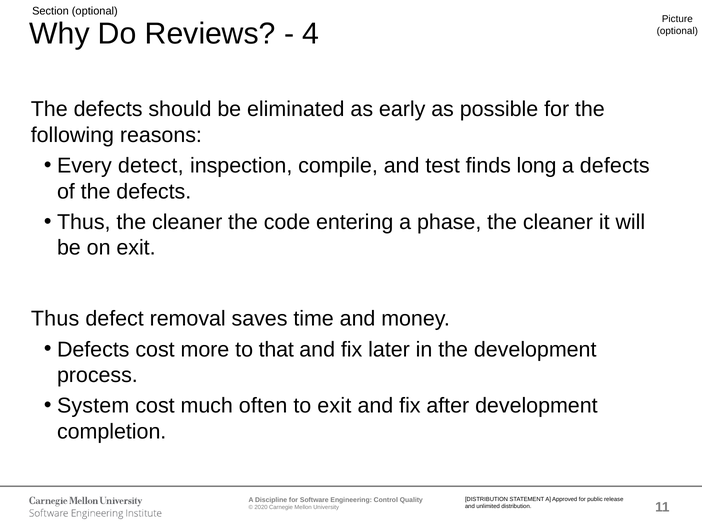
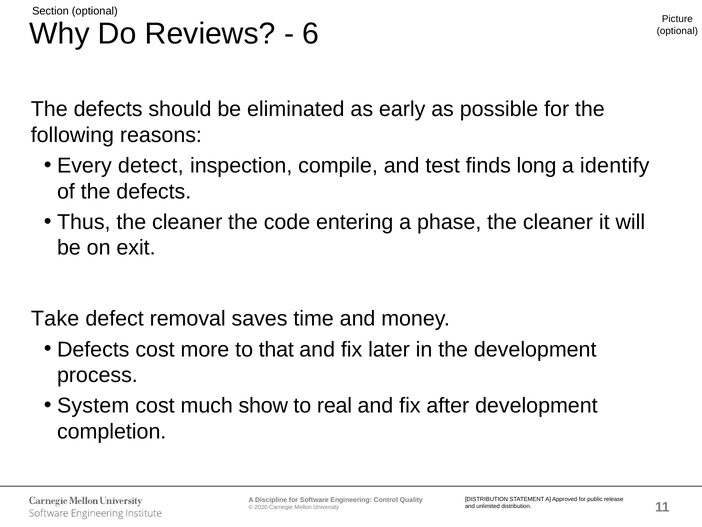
4: 4 -> 6
a defects: defects -> identify
Thus at (55, 319): Thus -> Take
often: often -> show
to exit: exit -> real
